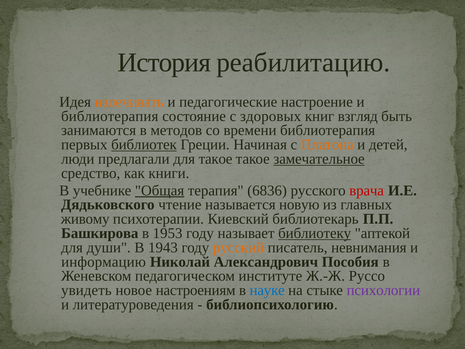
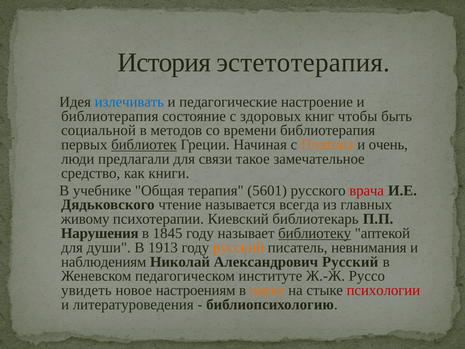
реабилитацию: реабилитацию -> эстетотерапия
излечивать colour: orange -> blue
взгляд: взгляд -> чтобы
занимаются: занимаются -> социальной
детей: детей -> очень
для такое: такое -> связи
замечательное underline: present -> none
Общая underline: present -> none
6836: 6836 -> 5601
новую: новую -> всегда
Башкирова: Башкирова -> Нарушения
1953: 1953 -> 1845
1943: 1943 -> 1913
информацию: информацию -> наблюдениям
Александрович Пособия: Пособия -> Русский
науке colour: blue -> orange
психологии colour: purple -> red
